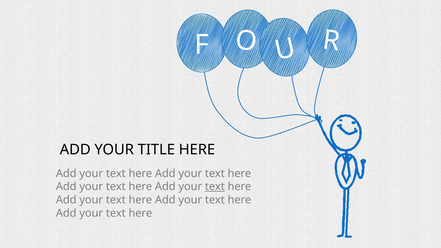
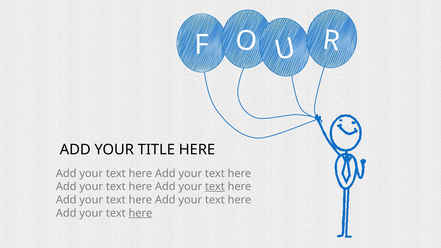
here at (140, 213) underline: none -> present
